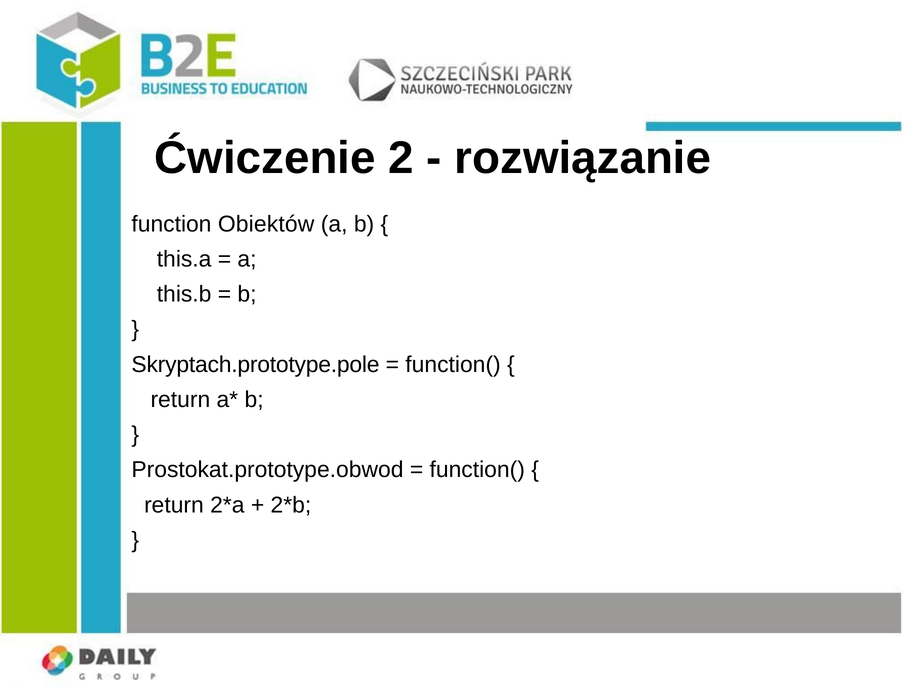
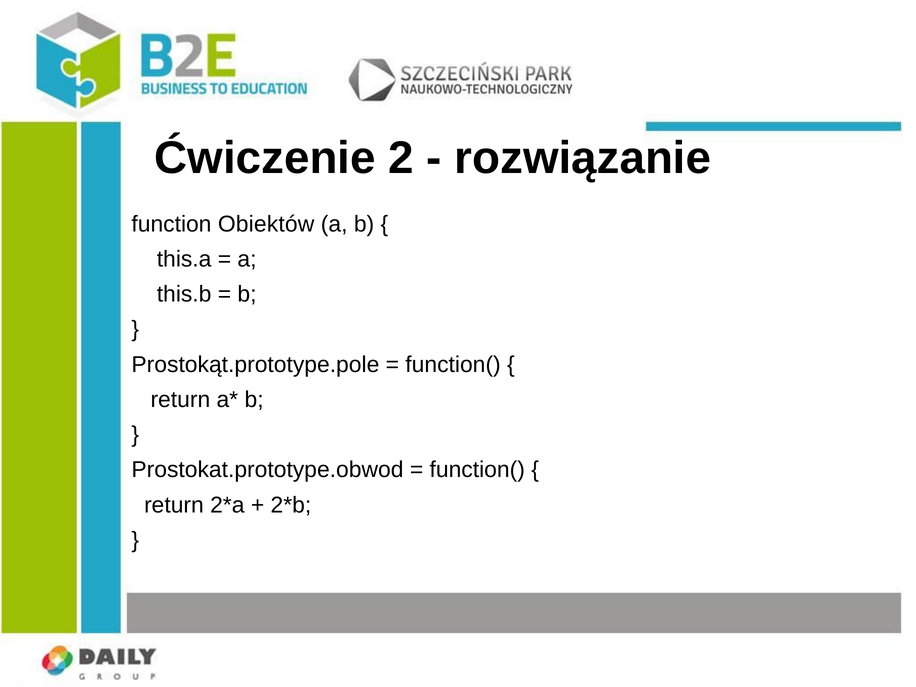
Skryptach.prototype.pole: Skryptach.prototype.pole -> Prostokąt.prototype.pole
